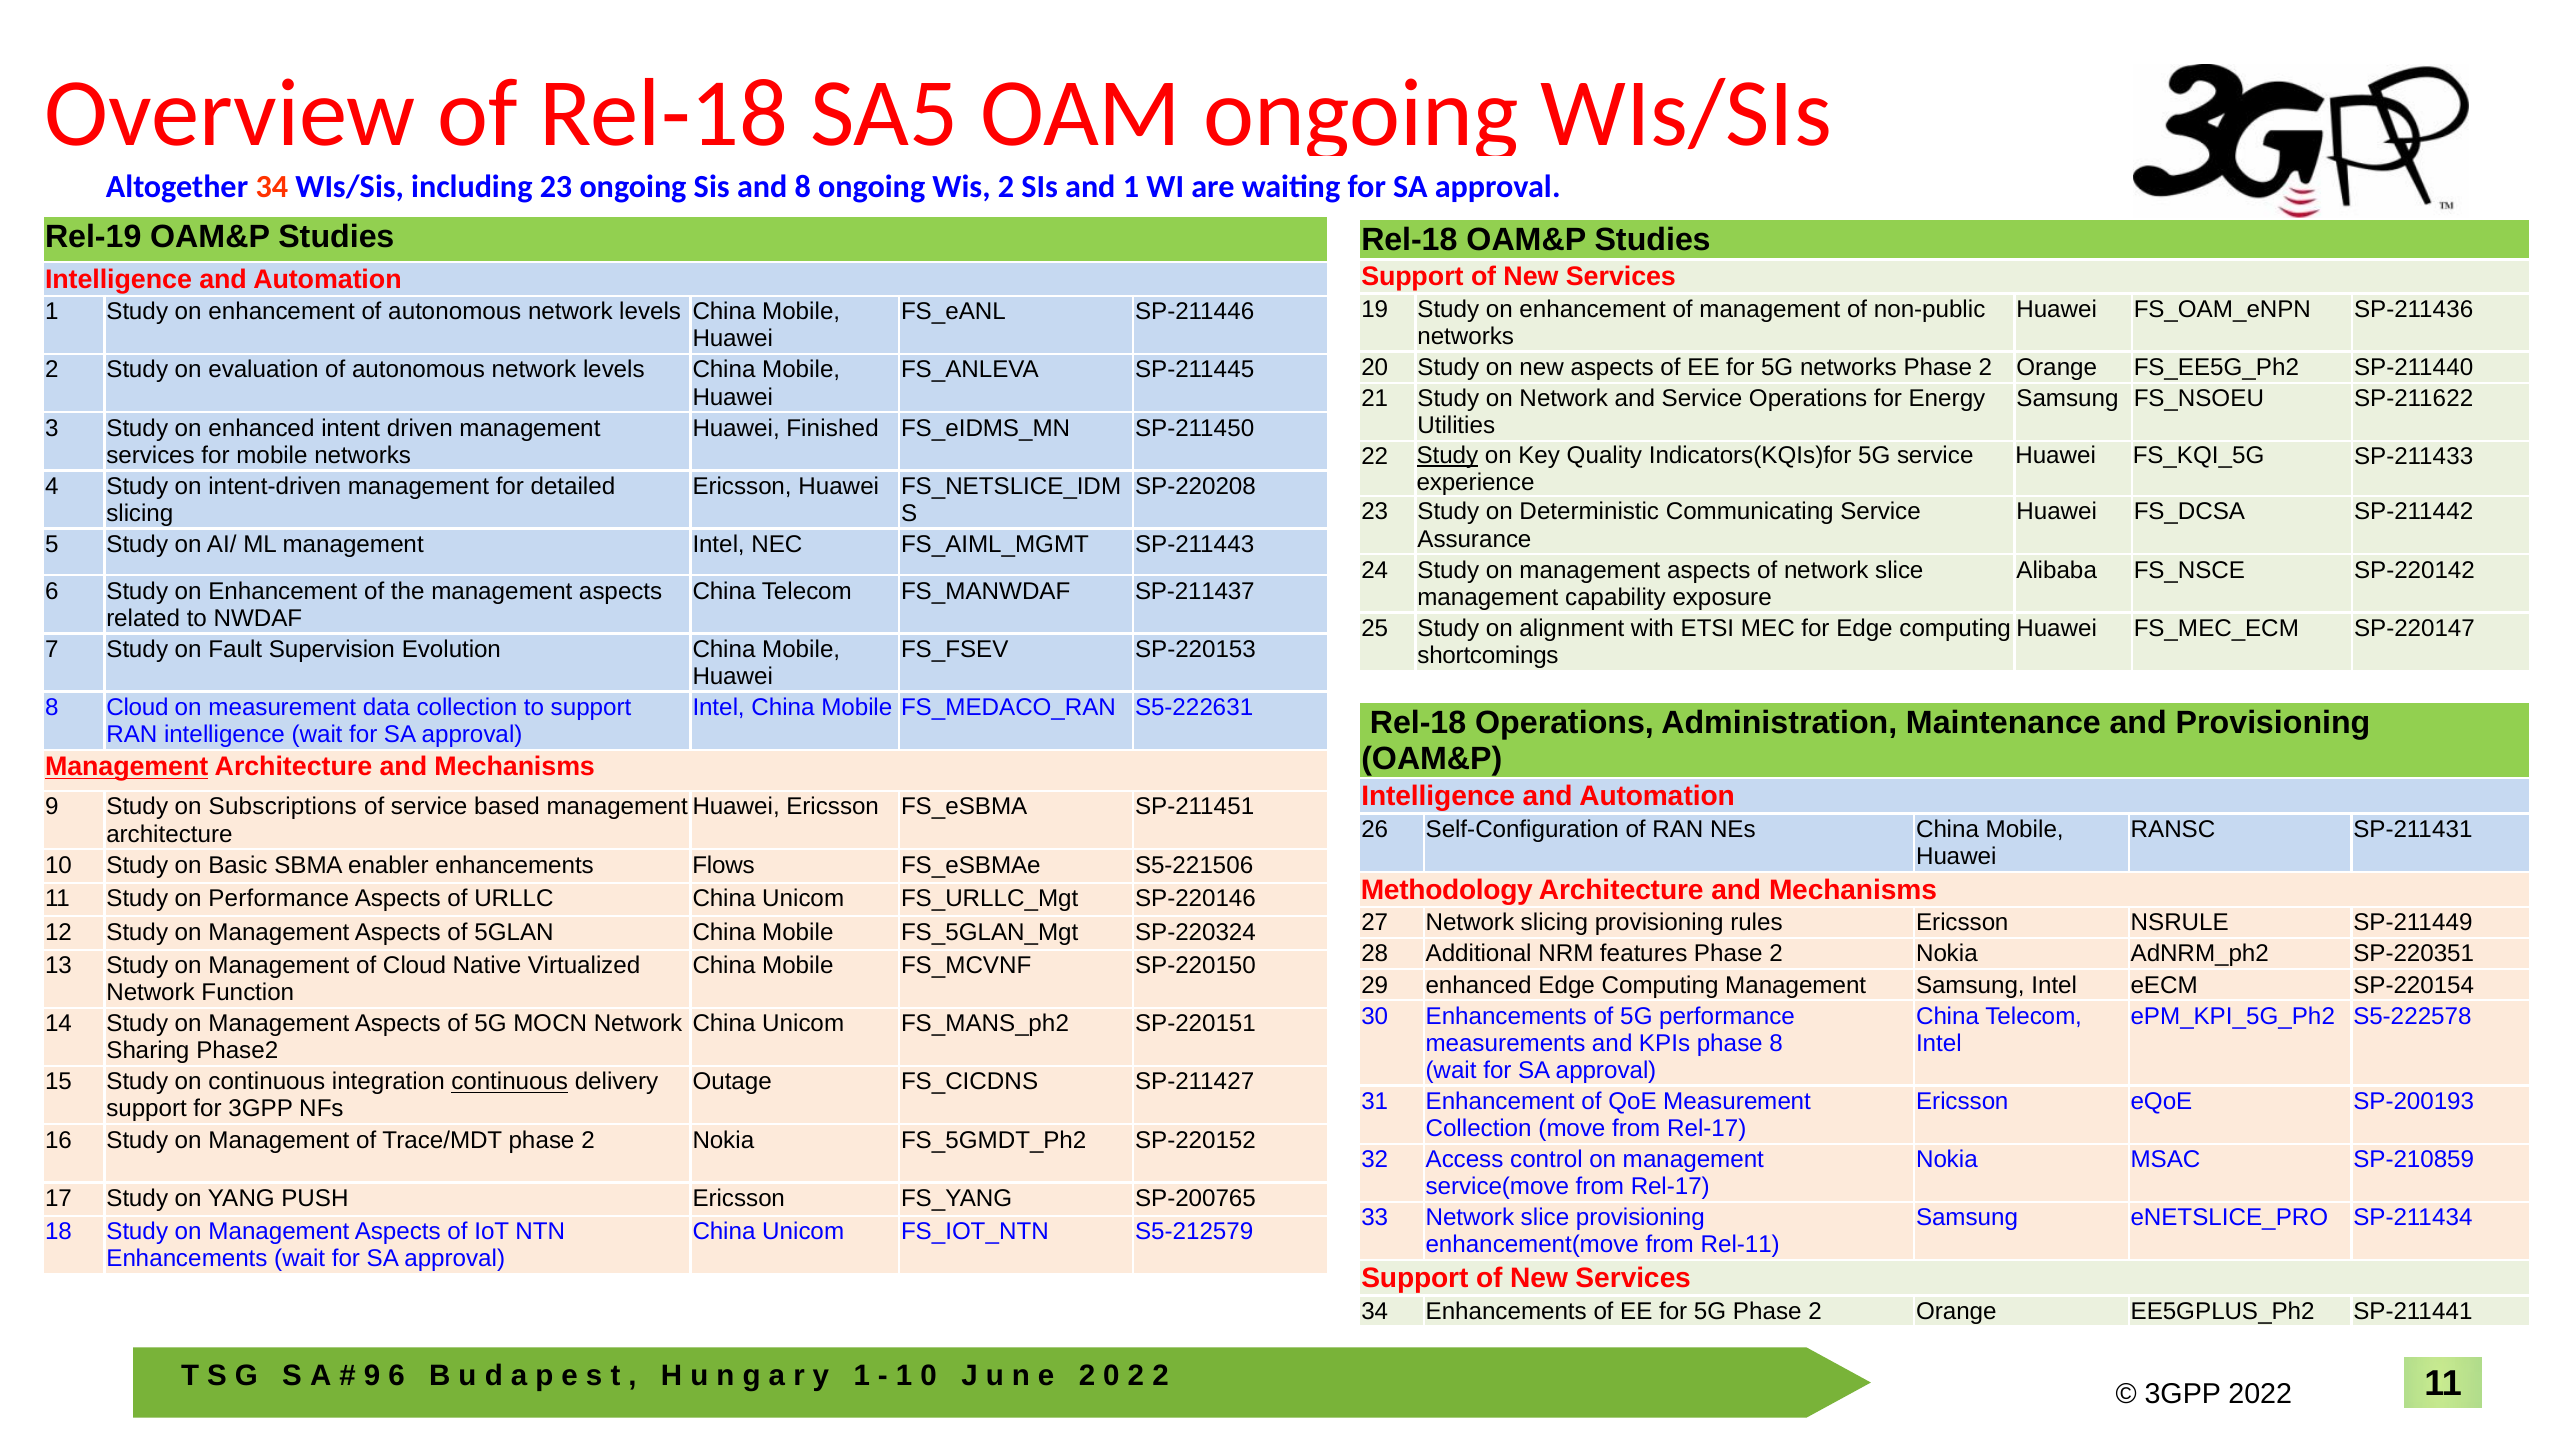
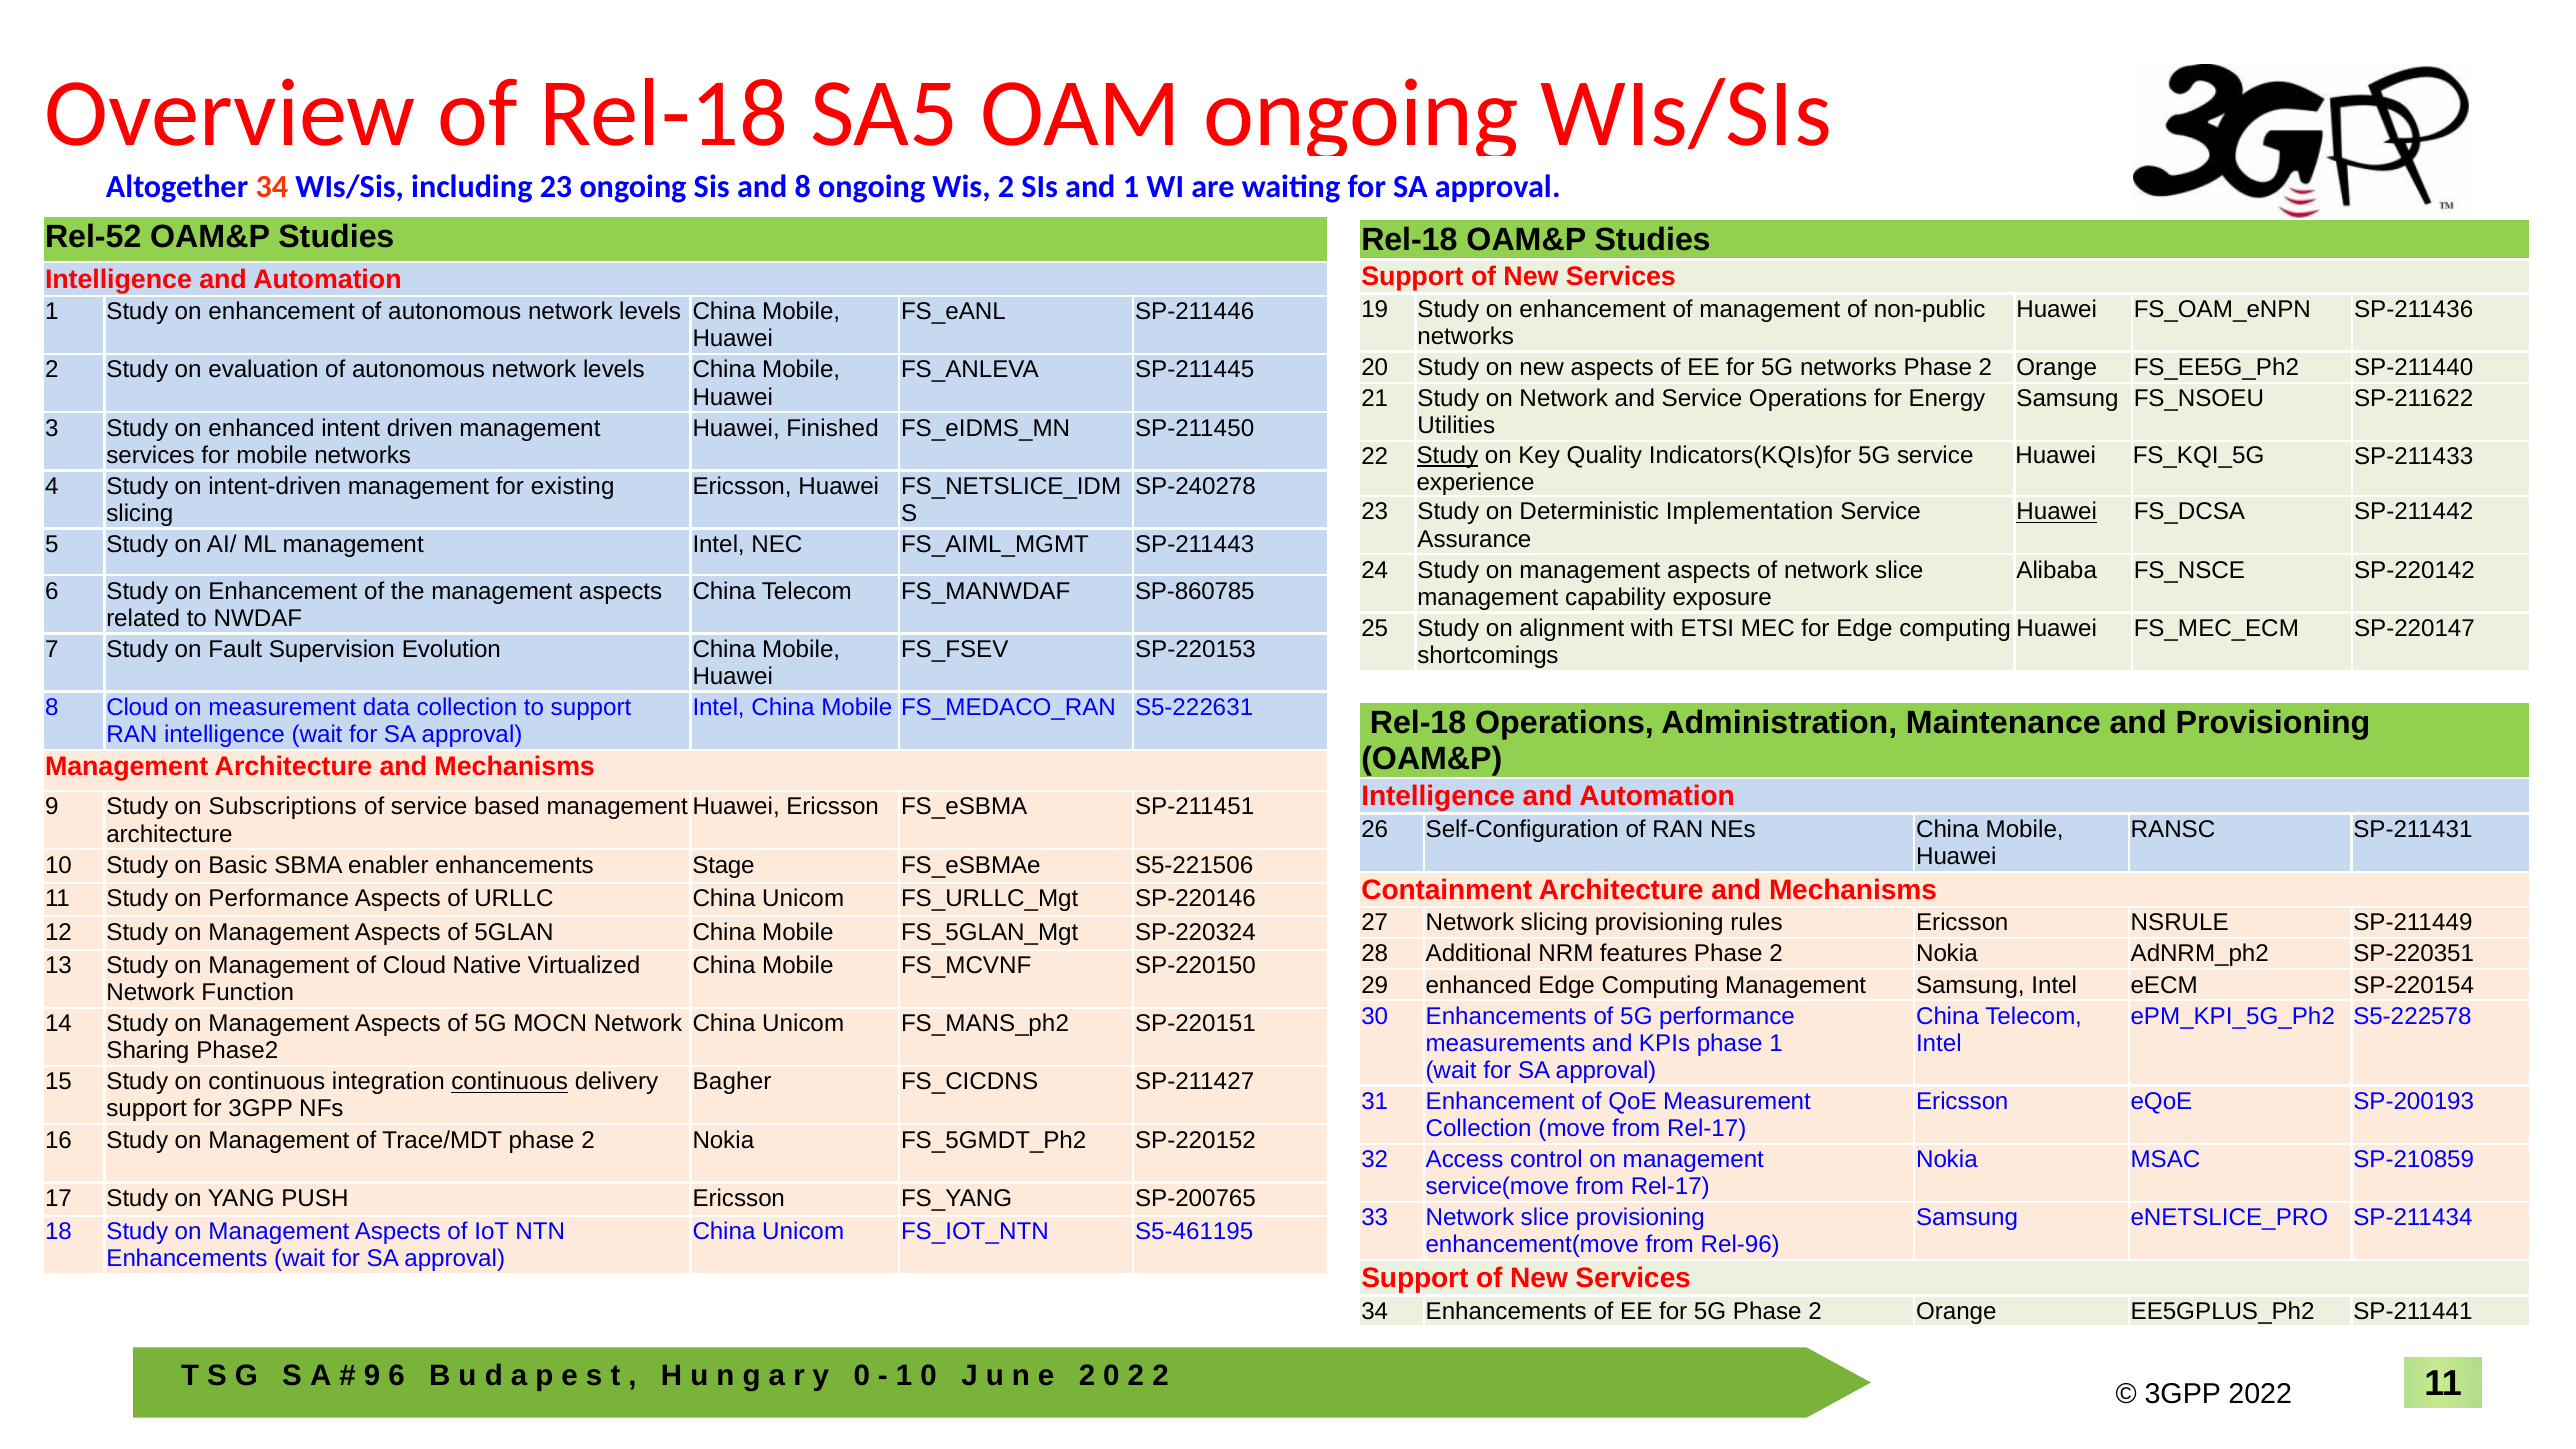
Rel-19: Rel-19 -> Rel-52
detailed: detailed -> existing
SP-220208: SP-220208 -> SP-240278
Communicating: Communicating -> Implementation
Huawei at (2057, 512) underline: none -> present
SP-211437: SP-211437 -> SP-860785
Management at (127, 767) underline: present -> none
Flows: Flows -> Stage
Methodology: Methodology -> Containment
phase 8: 8 -> 1
Outage: Outage -> Bagher
S5-212579: S5-212579 -> S5-461195
Rel-11: Rel-11 -> Rel-96
1 at (862, 1376): 1 -> 0
